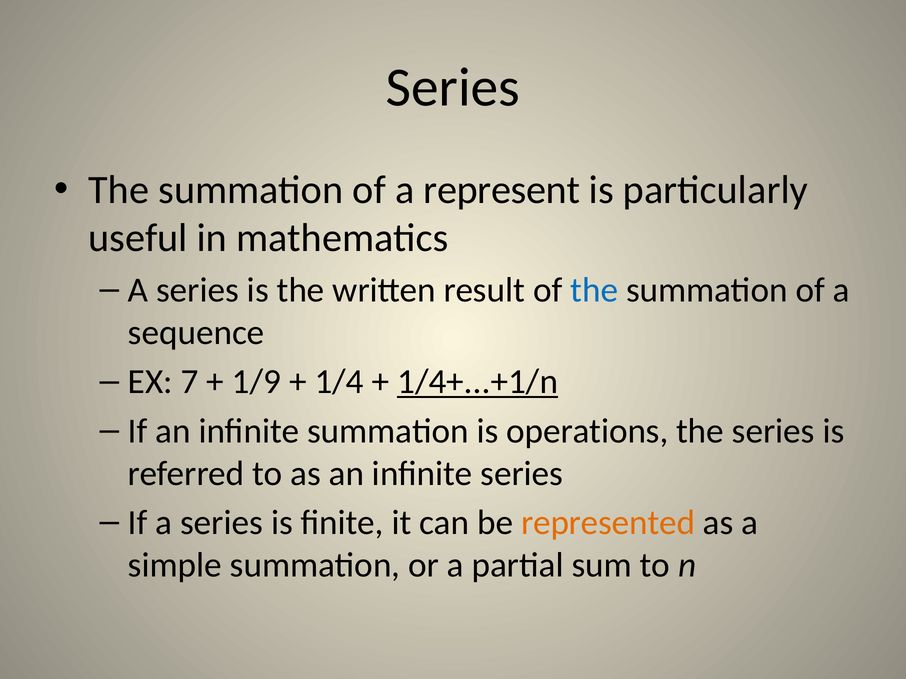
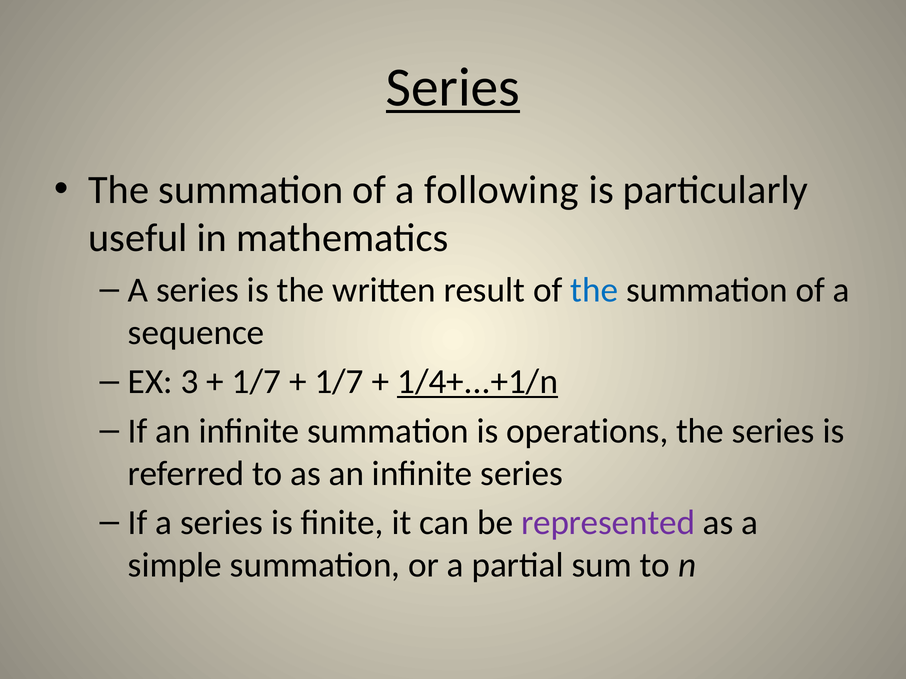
Series at (453, 88) underline: none -> present
represent: represent -> following
7: 7 -> 3
1/9 at (257, 382): 1/9 -> 1/7
1/4 at (339, 382): 1/4 -> 1/7
represented colour: orange -> purple
